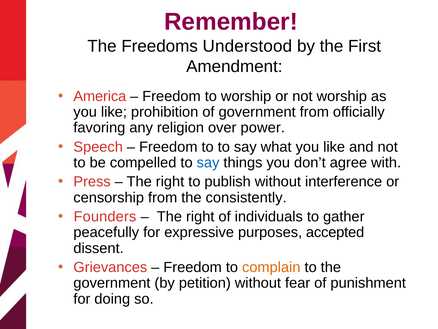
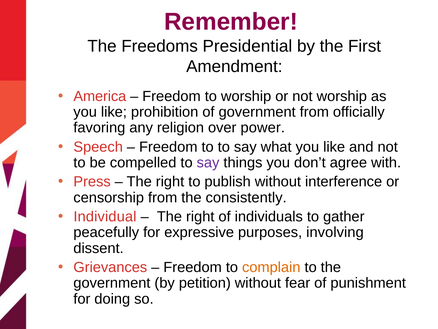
Understood: Understood -> Presidential
say at (208, 162) colour: blue -> purple
Founders: Founders -> Individual
accepted: accepted -> involving
